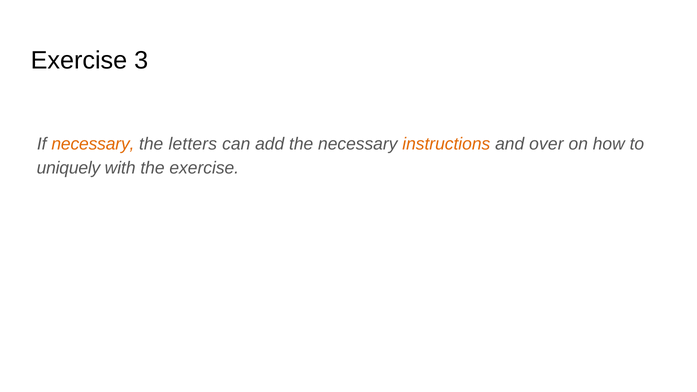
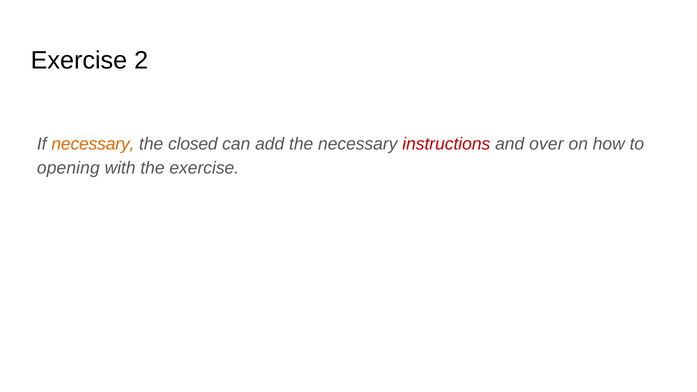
3: 3 -> 2
letters: letters -> closed
instructions colour: orange -> red
uniquely: uniquely -> opening
